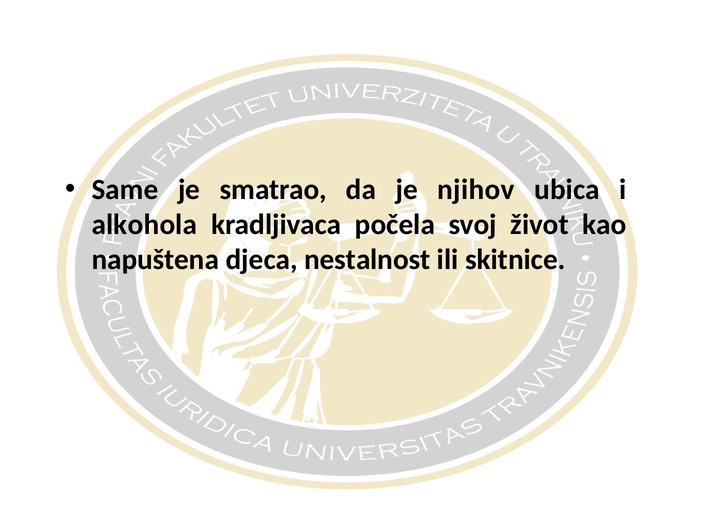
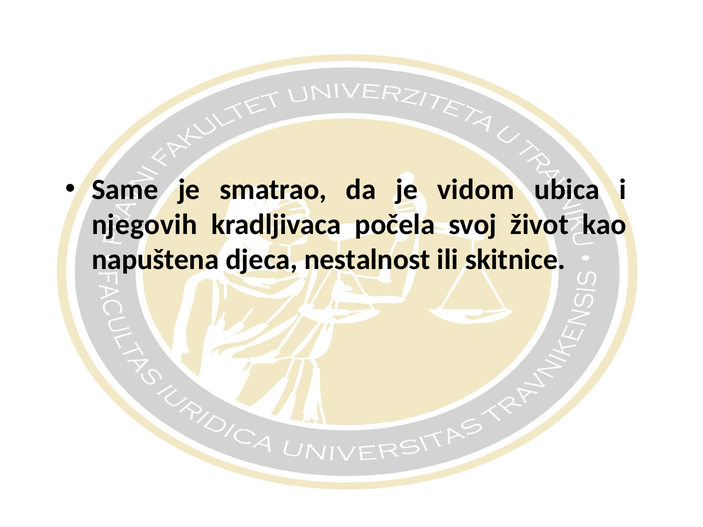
njihov: njihov -> vidom
alkohola: alkohola -> njegovih
